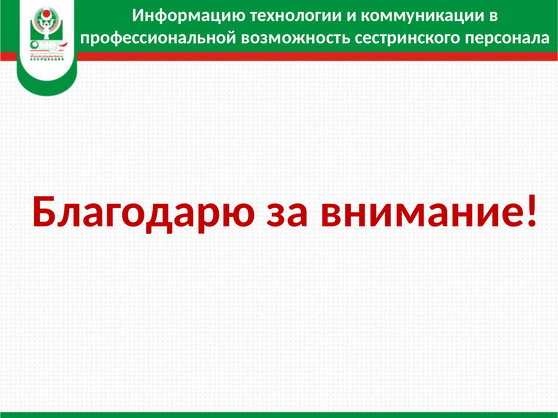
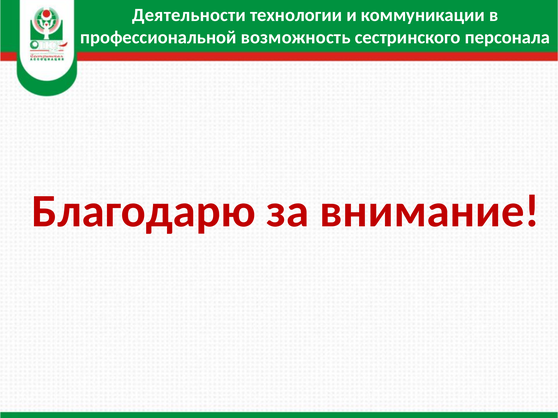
Информацию: Информацию -> Деятельности
